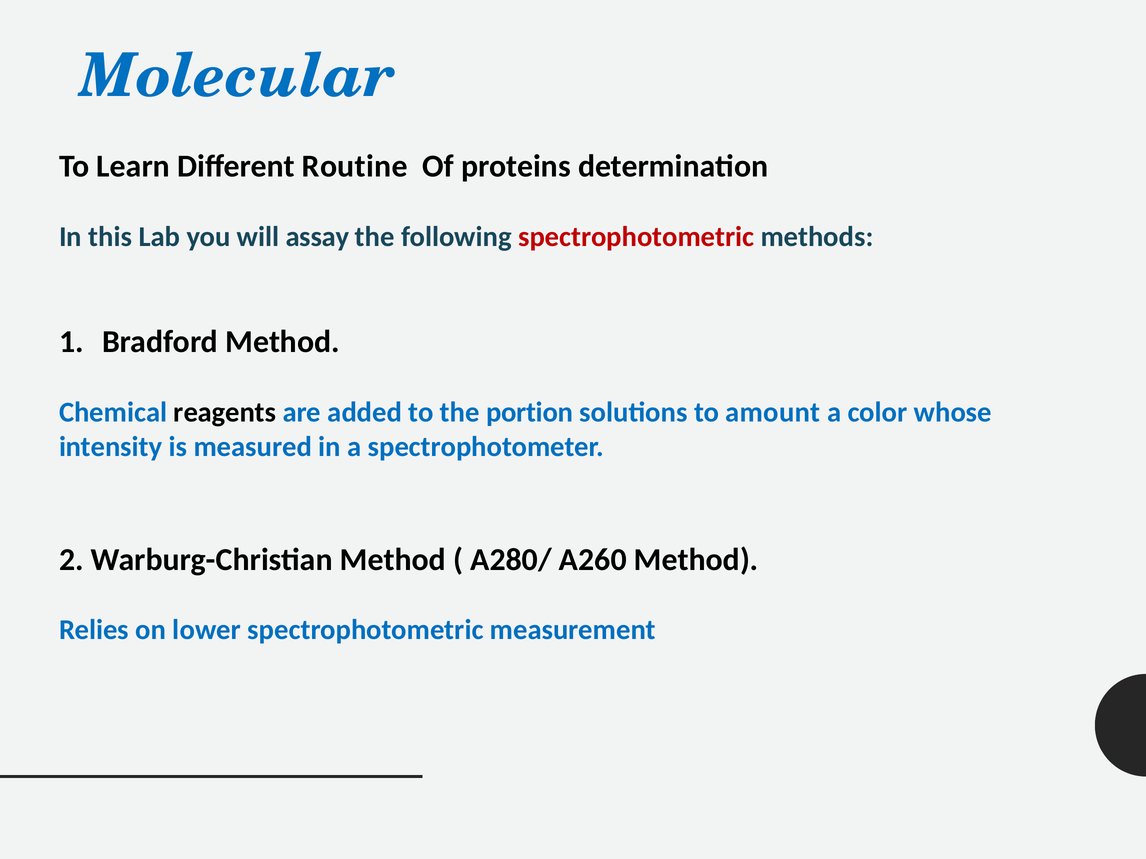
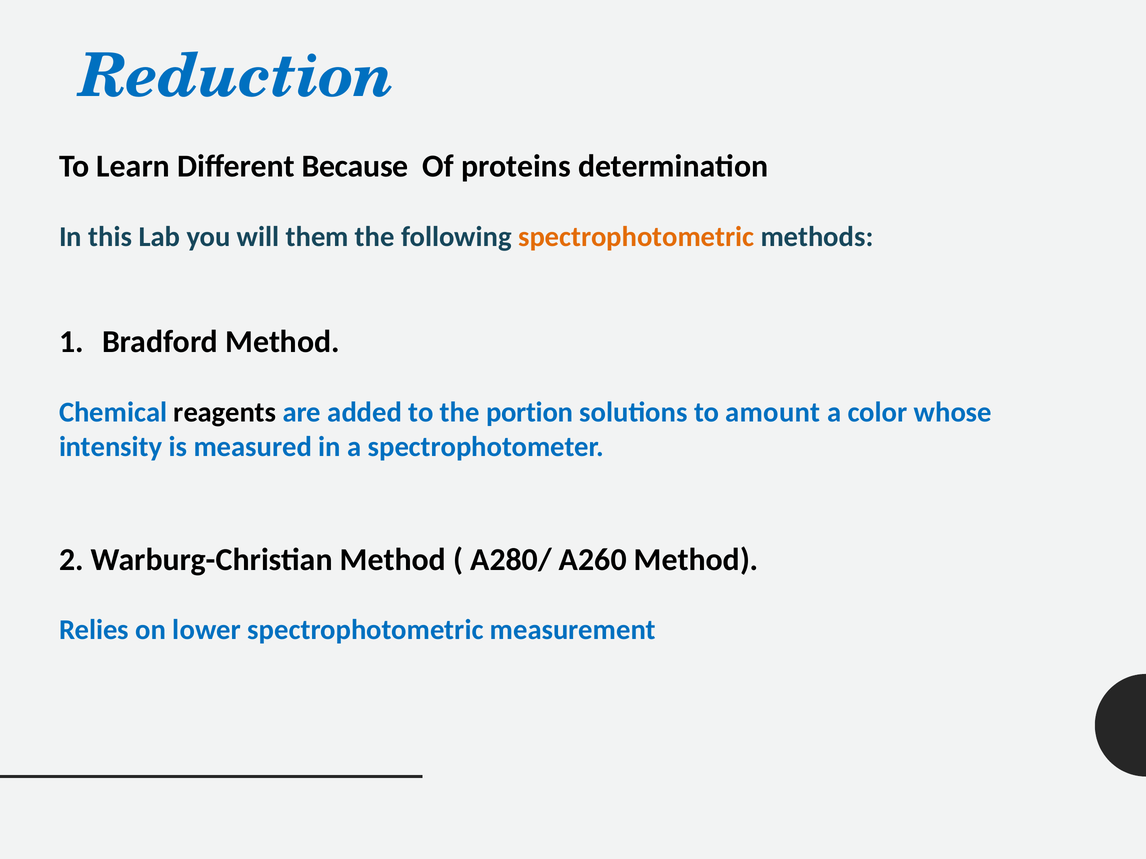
Molecular: Molecular -> Reduction
Routine: Routine -> Because
assay: assay -> them
spectrophotometric at (636, 237) colour: red -> orange
